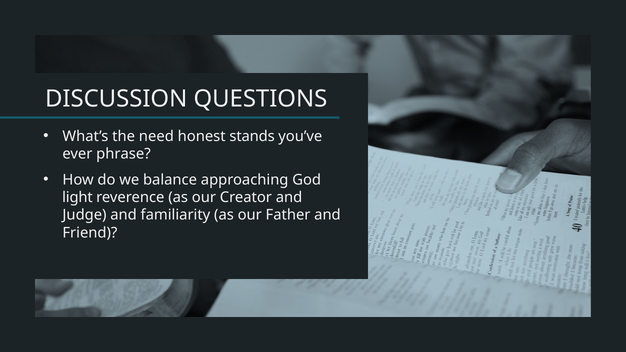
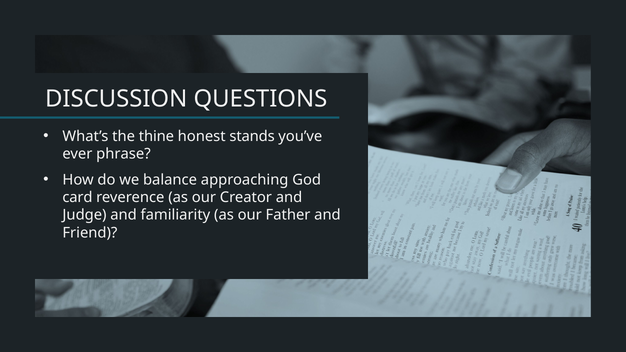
need: need -> thine
light: light -> card
